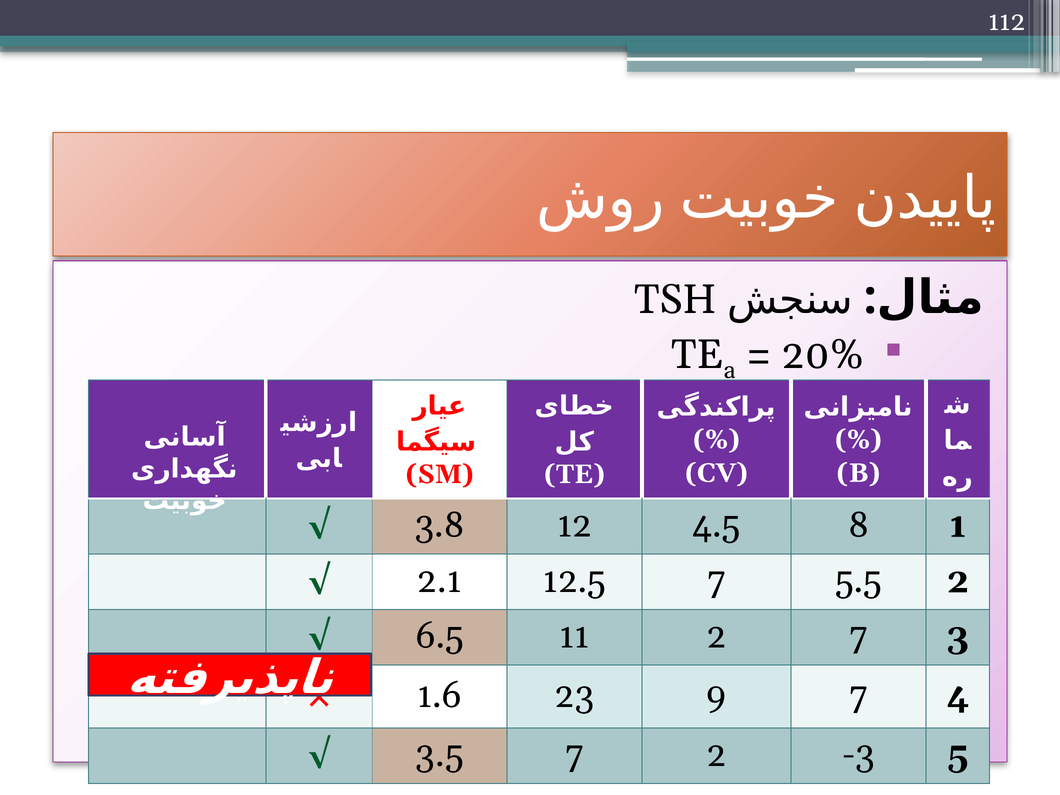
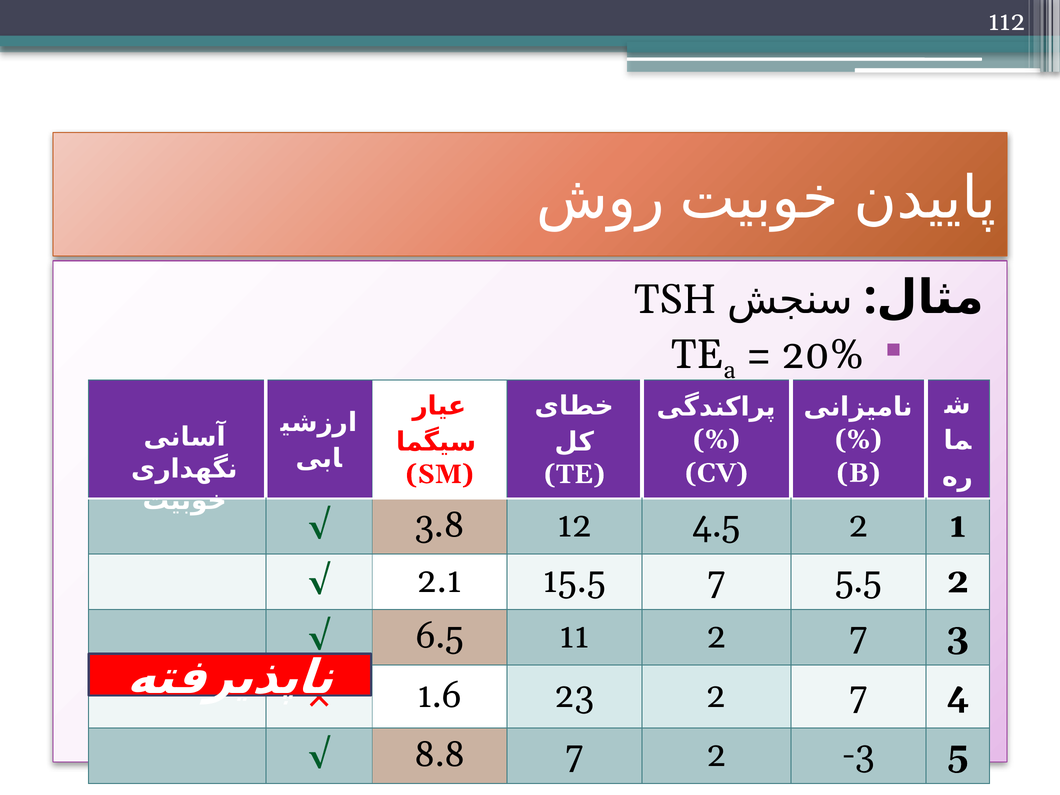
4.5 8: 8 -> 2
12.5: 12.5 -> 15.5
23 9: 9 -> 2
3.5: 3.5 -> 8.8
